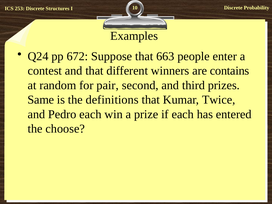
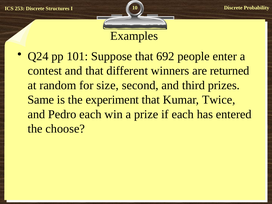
672: 672 -> 101
663: 663 -> 692
contains: contains -> returned
pair: pair -> size
definitions: definitions -> experiment
